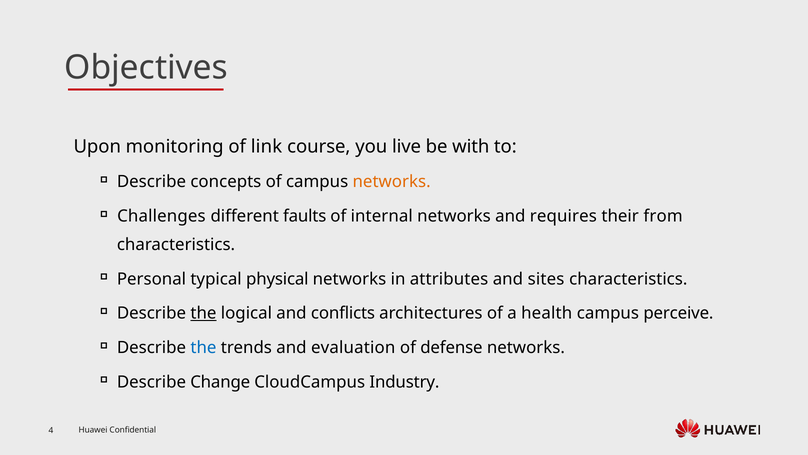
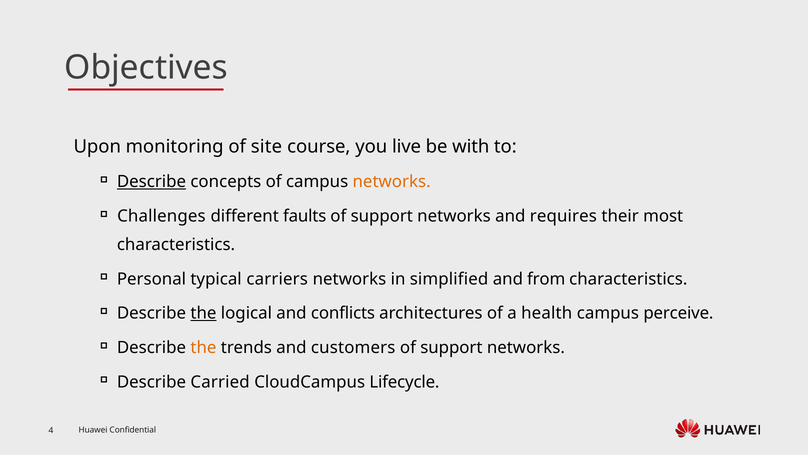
link: link -> site
Describe at (151, 182) underline: none -> present
internal at (382, 216): internal -> support
from: from -> most
physical: physical -> carriers
attributes: attributes -> simplified
sites: sites -> from
the at (203, 347) colour: blue -> orange
evaluation: evaluation -> customers
defense at (451, 347): defense -> support
Change: Change -> Carried
Industry: Industry -> Lifecycle
